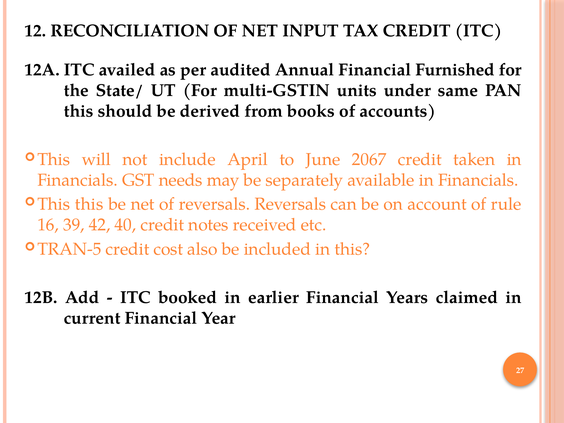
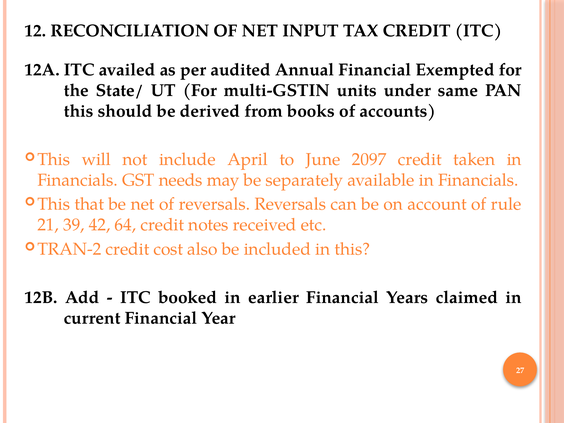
Furnished: Furnished -> Exempted
2067: 2067 -> 2097
This this: this -> that
16: 16 -> 21
40: 40 -> 64
TRAN-5: TRAN-5 -> TRAN-2
